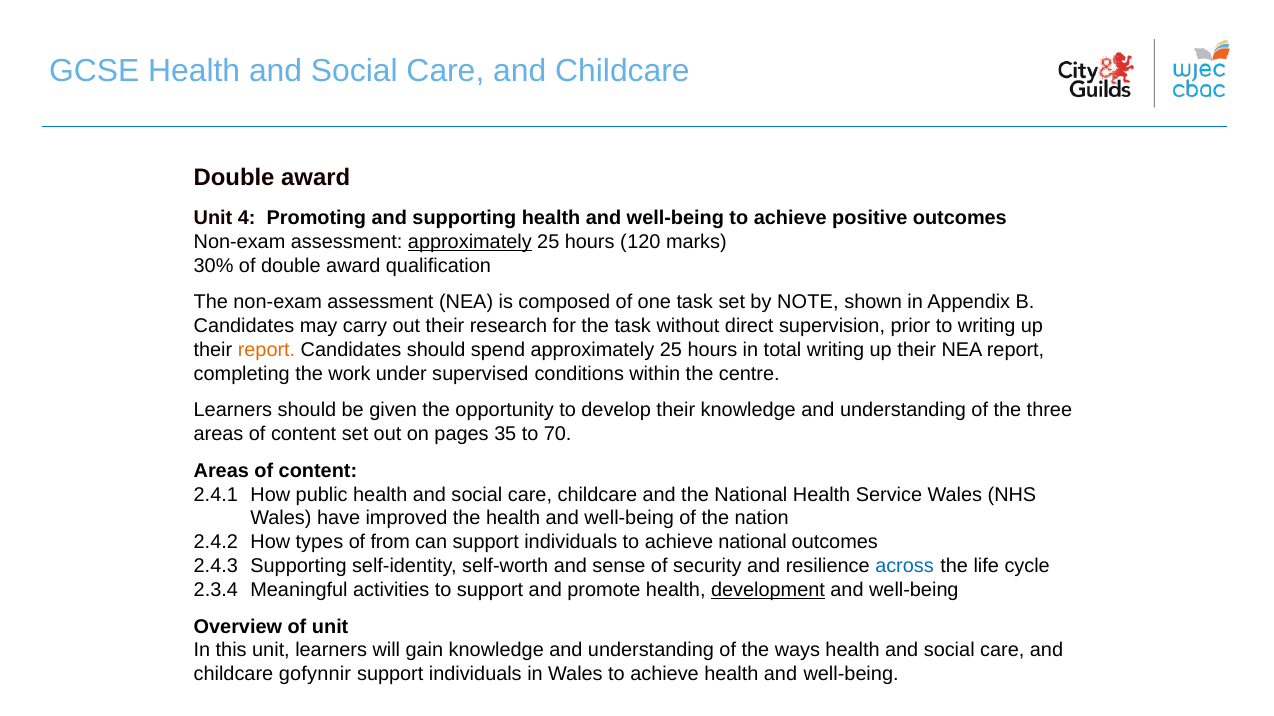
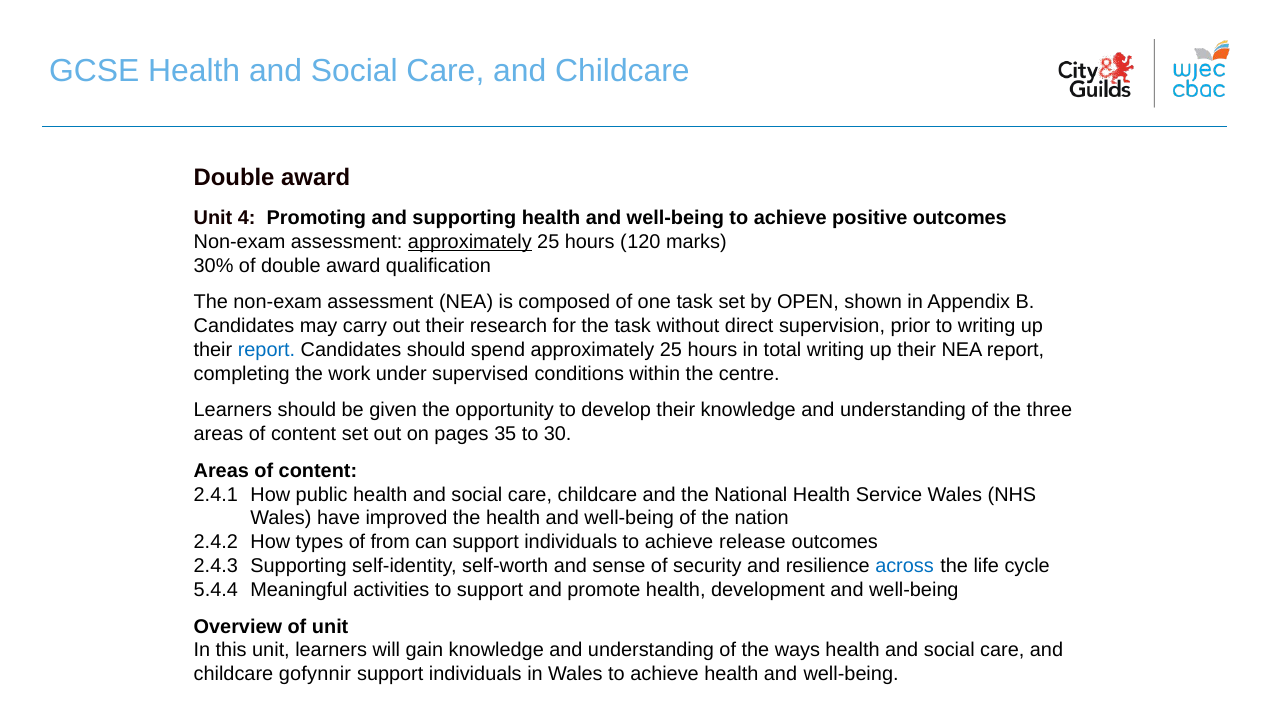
NOTE: NOTE -> OPEN
report at (267, 350) colour: orange -> blue
70: 70 -> 30
achieve national: national -> release
2.3.4: 2.3.4 -> 5.4.4
development underline: present -> none
